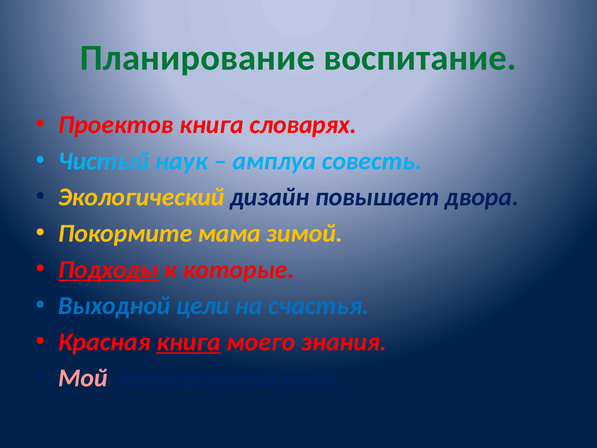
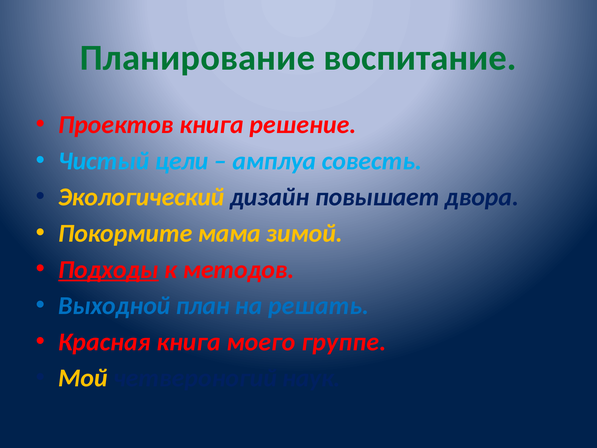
словарях: словарях -> решение
Чистый наук: наук -> цели
которые: которые -> методов
цели: цели -> план
счастья: счастья -> решать
книга at (189, 342) underline: present -> none
знания: знания -> группе
Мой colour: pink -> yellow
